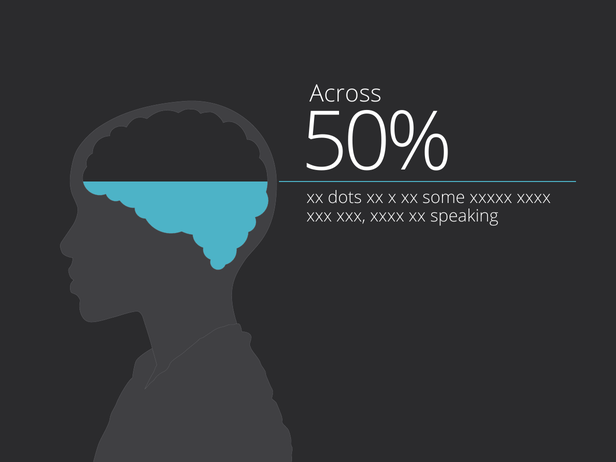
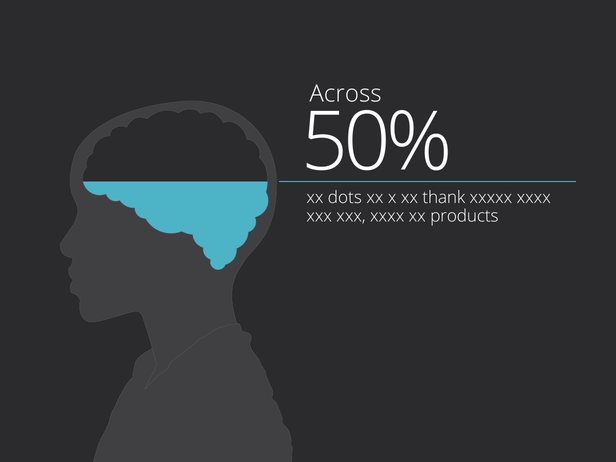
some: some -> thank
speaking: speaking -> products
